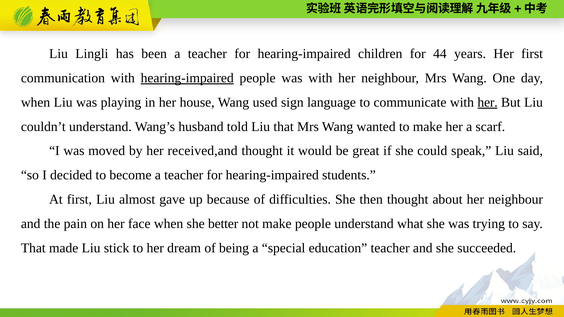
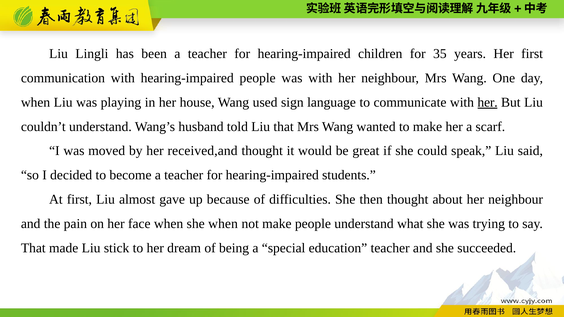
44: 44 -> 35
hearing-impaired at (187, 78) underline: present -> none
she better: better -> when
